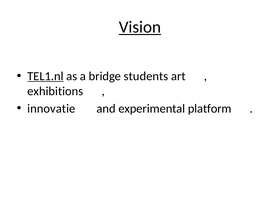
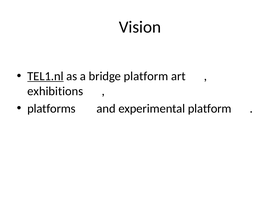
Vision underline: present -> none
bridge students: students -> platform
innovatie: innovatie -> platforms
